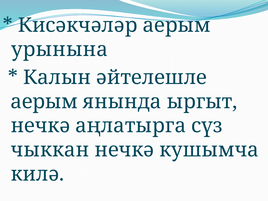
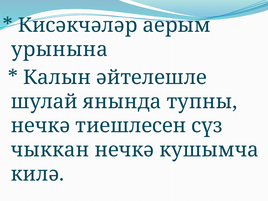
аерым at (44, 102): аерым -> шулай
ыргыт: ыргыт -> тупны
аңлатырга: аңлатырга -> тиешлесен
